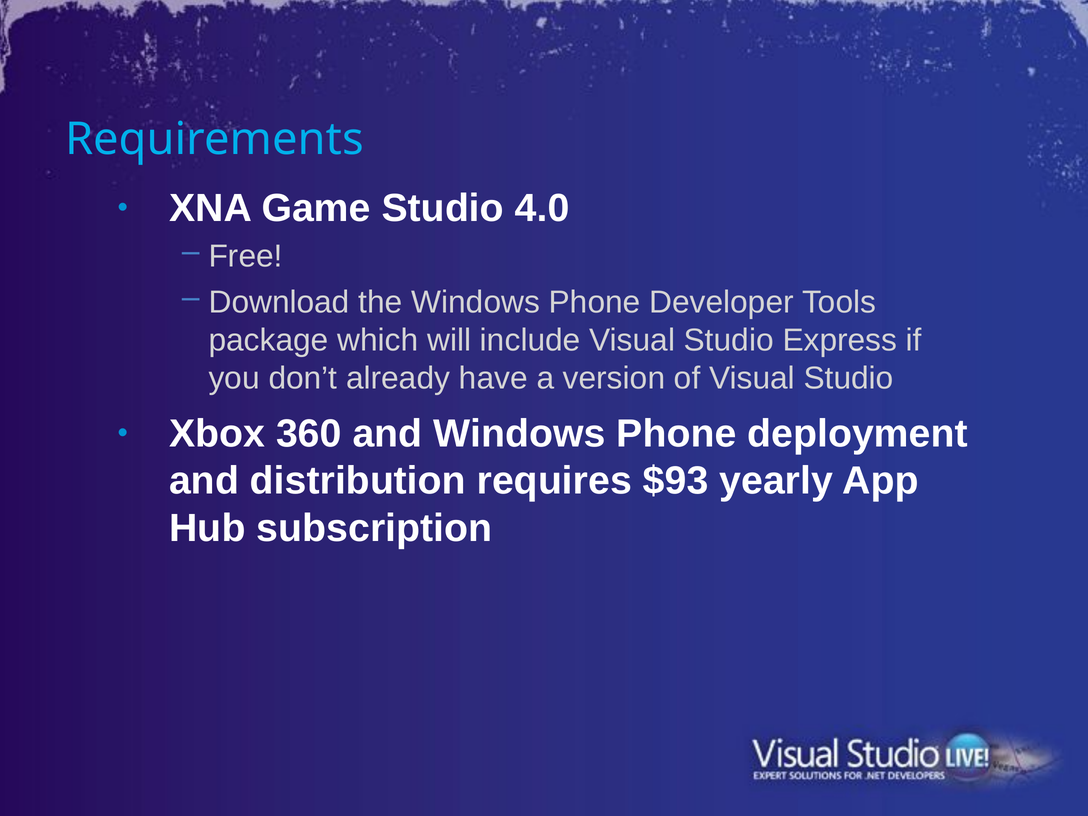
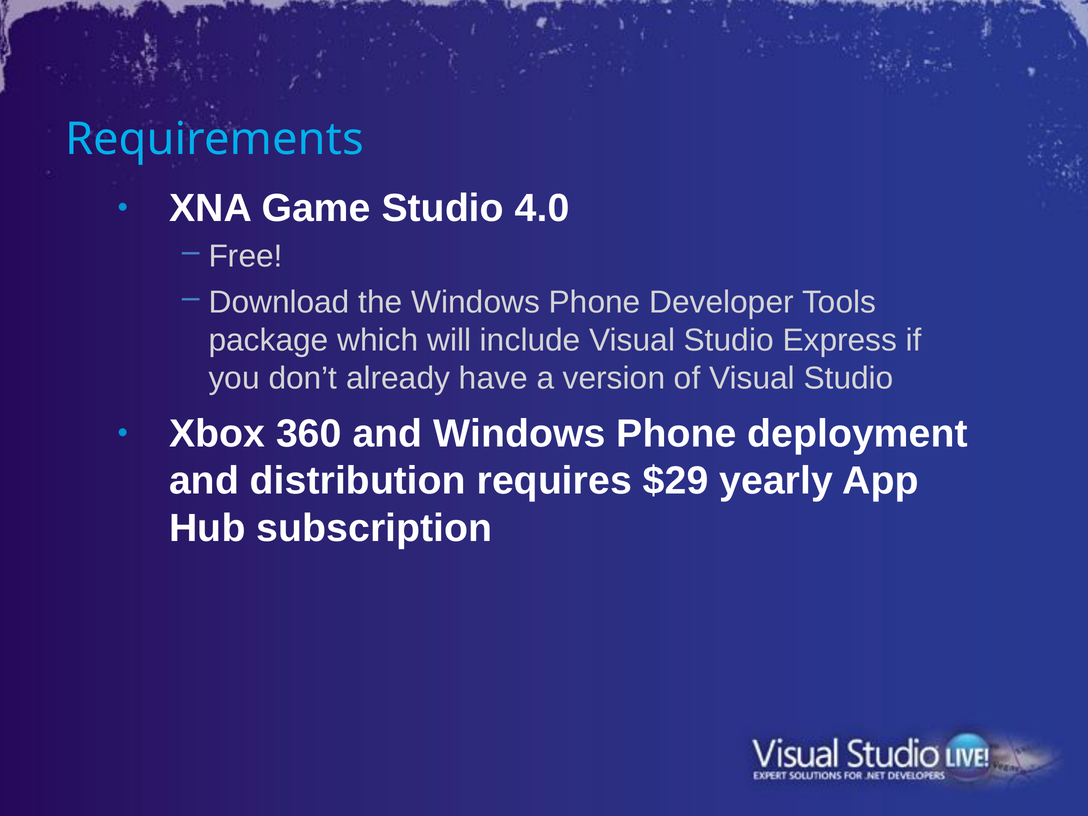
$93: $93 -> $29
